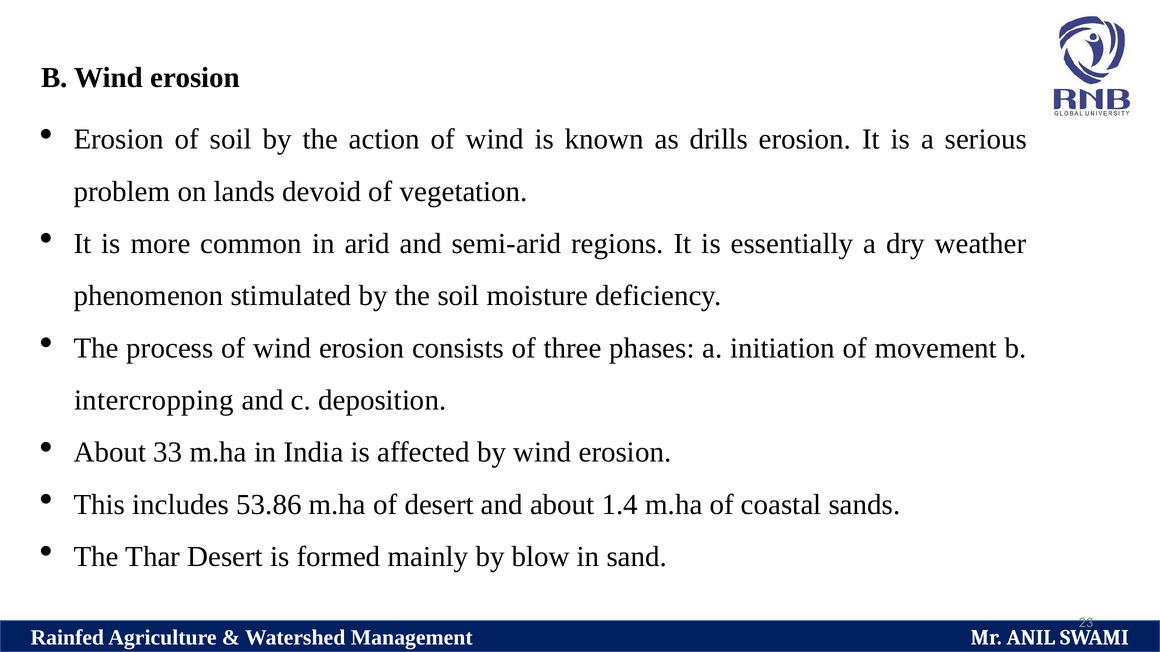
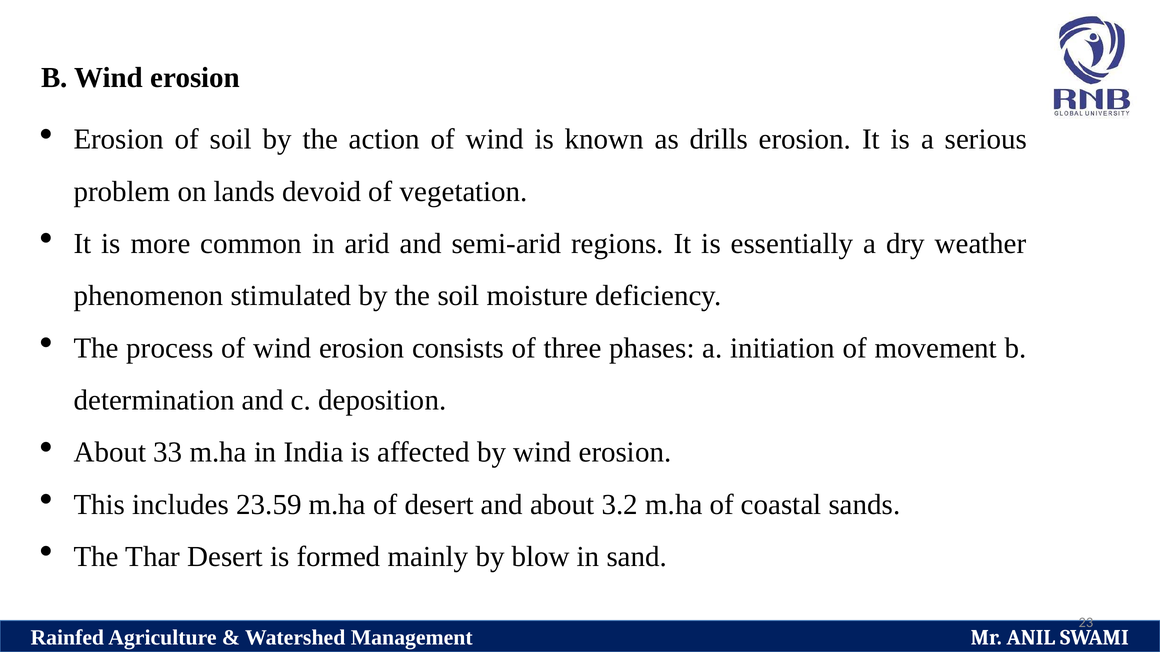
intercropping: intercropping -> determination
53.86: 53.86 -> 23.59
1.4: 1.4 -> 3.2
